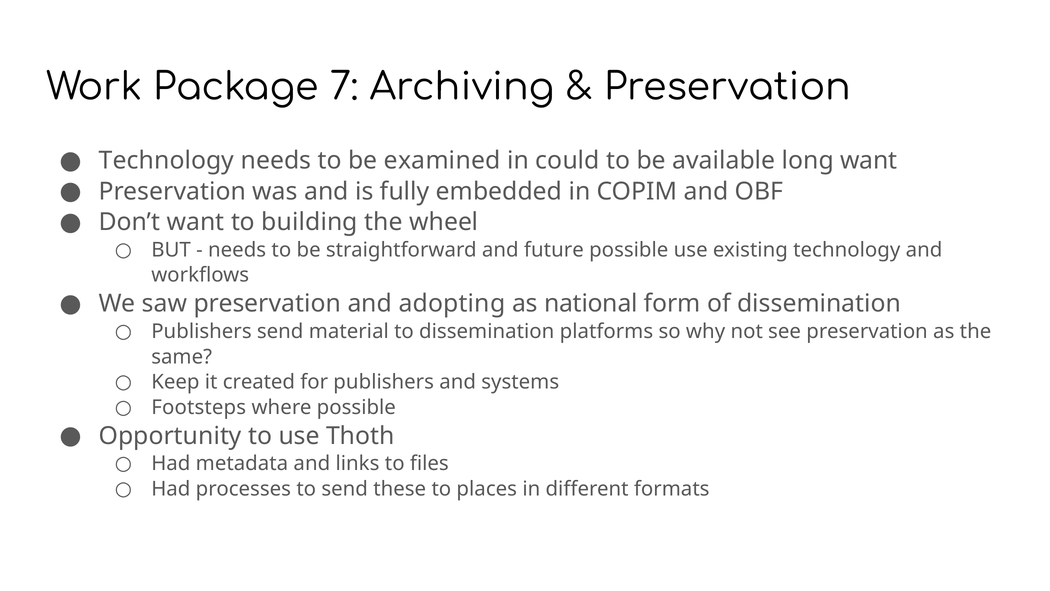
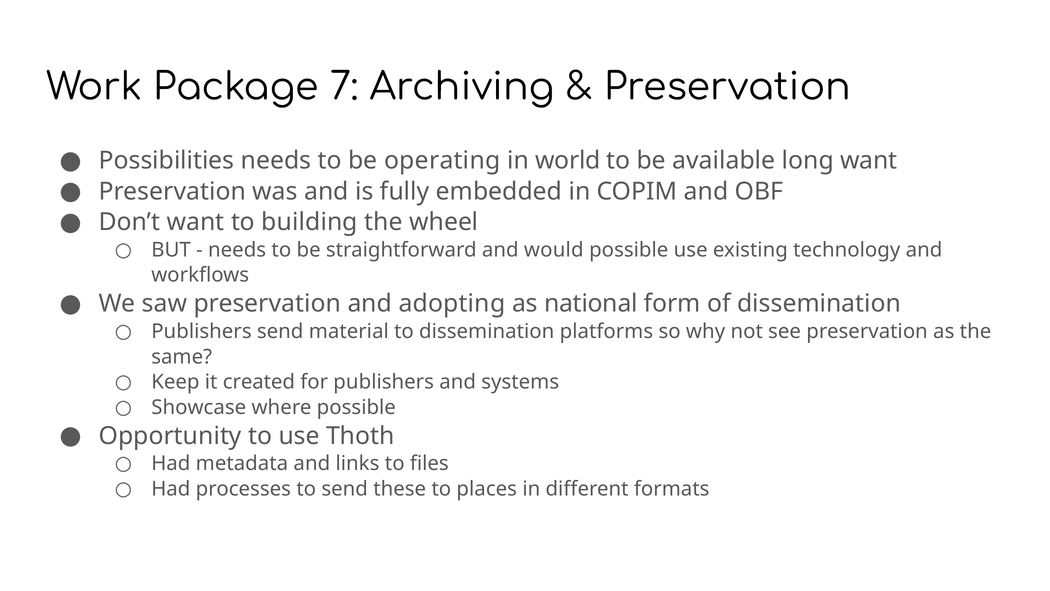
Technology at (166, 160): Technology -> Possibilities
examined: examined -> operating
could: could -> world
future: future -> would
Footsteps: Footsteps -> Showcase
